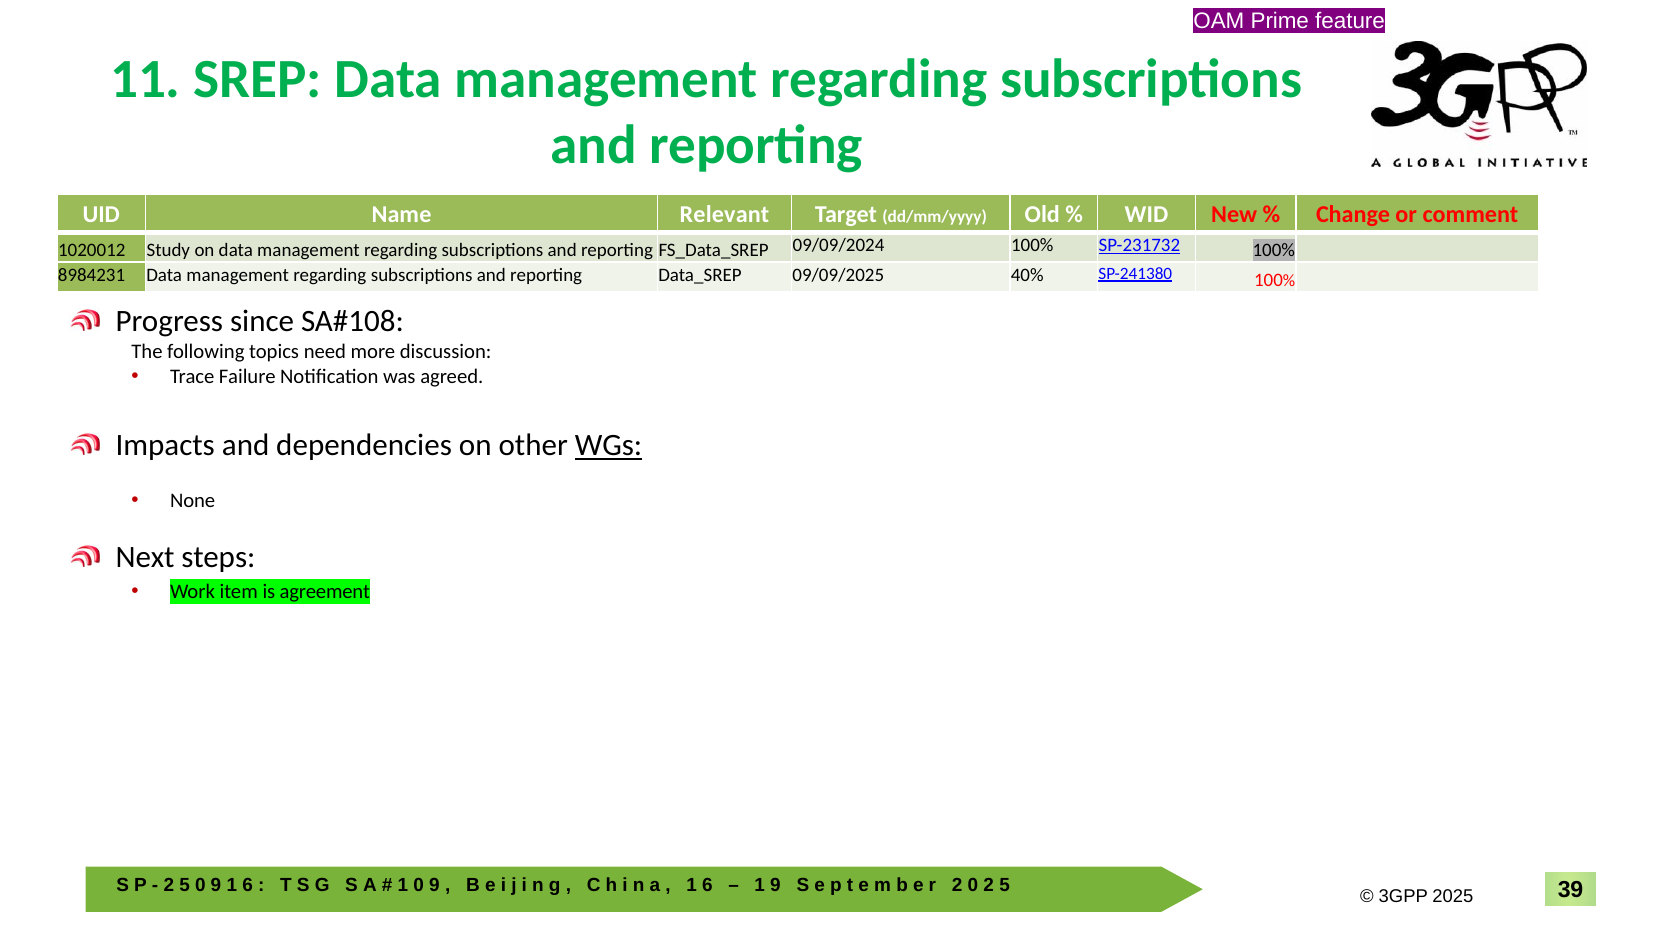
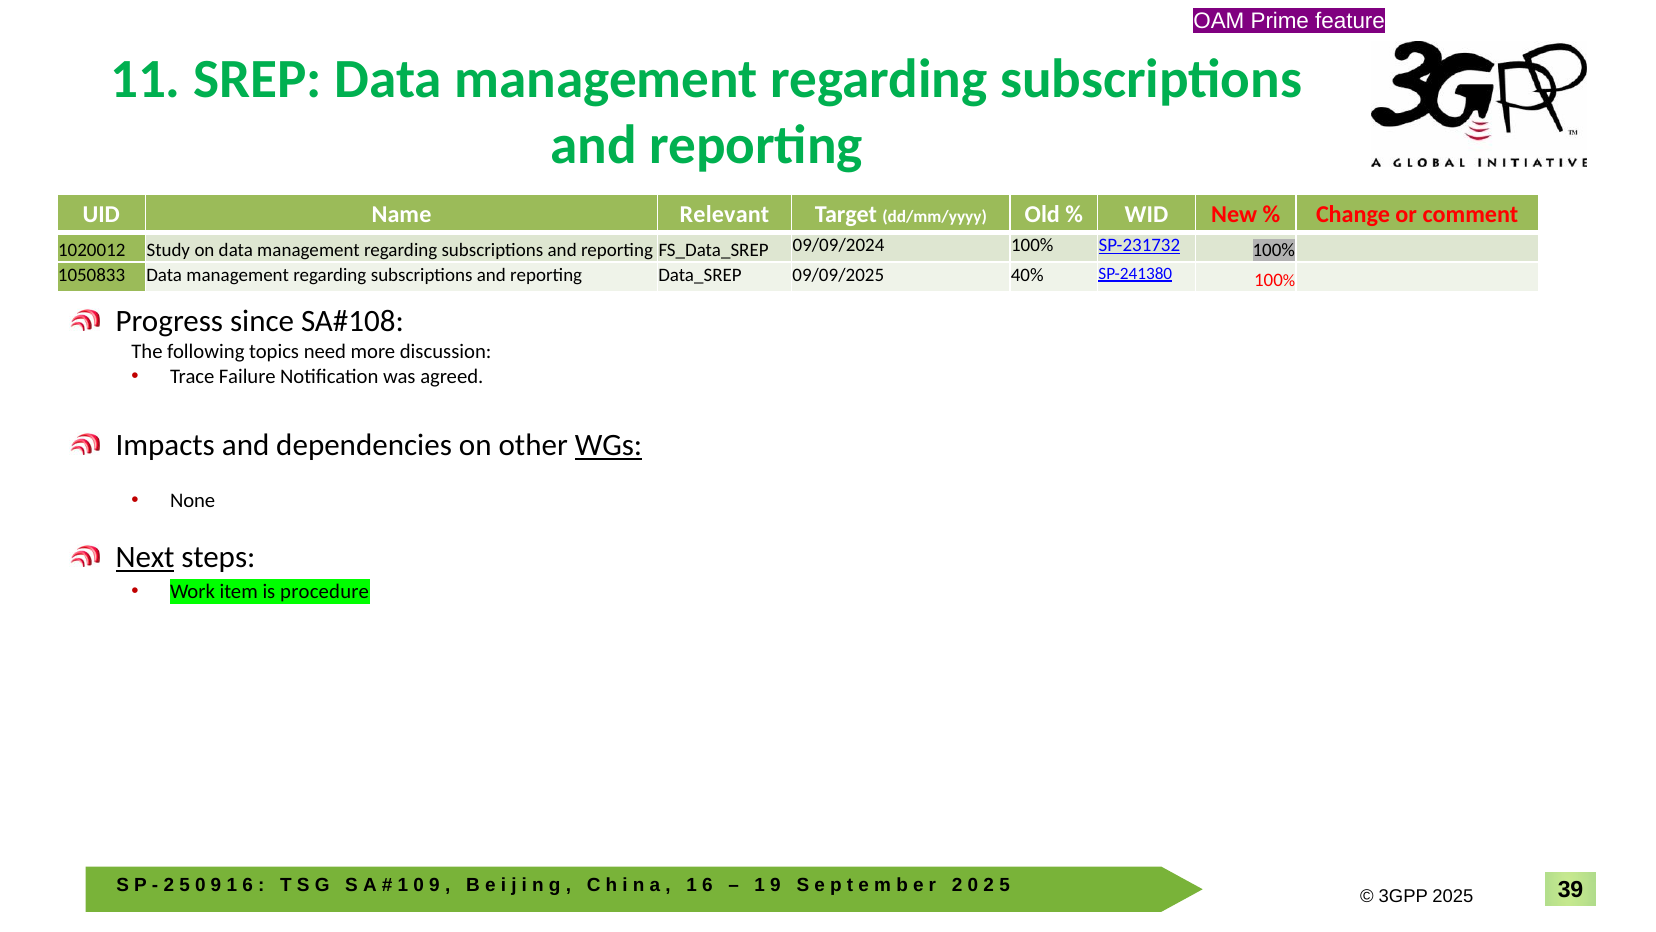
8984231: 8984231 -> 1050833
Next underline: none -> present
agreement: agreement -> procedure
